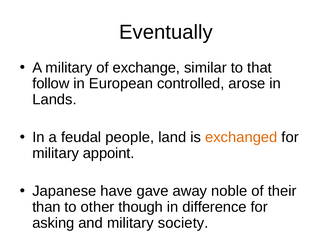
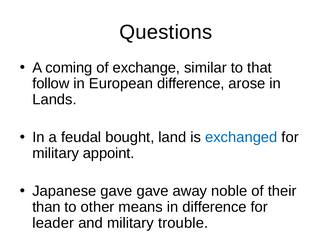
Eventually: Eventually -> Questions
A military: military -> coming
European controlled: controlled -> difference
people: people -> bought
exchanged colour: orange -> blue
Japanese have: have -> gave
though: though -> means
asking: asking -> leader
society: society -> trouble
